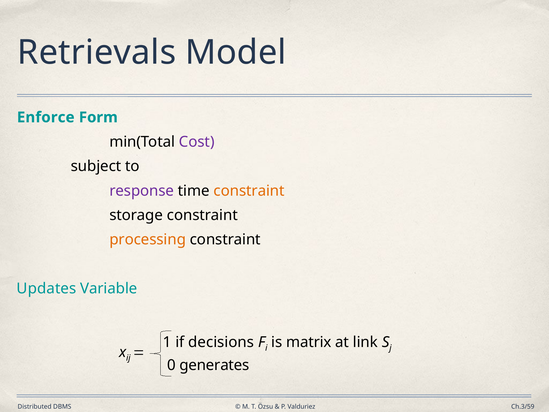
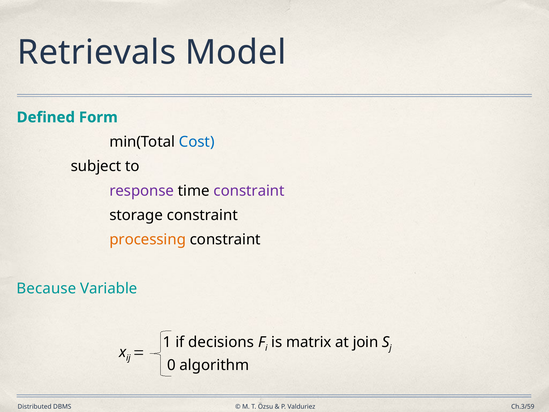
Enforce: Enforce -> Defined
Cost colour: purple -> blue
constraint at (249, 191) colour: orange -> purple
Updates: Updates -> Because
link: link -> join
generates: generates -> algorithm
